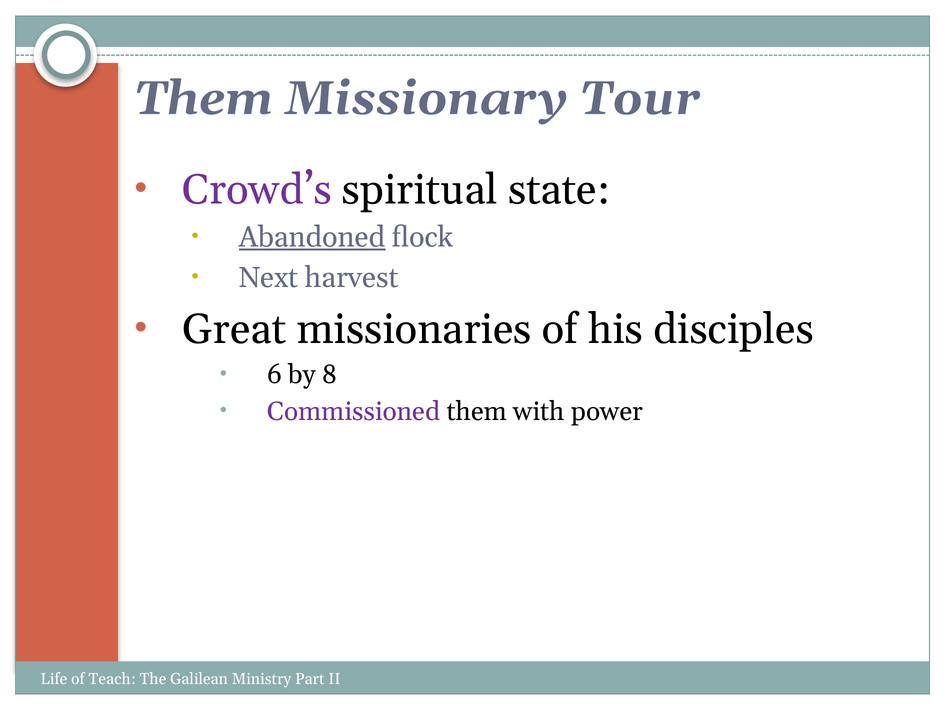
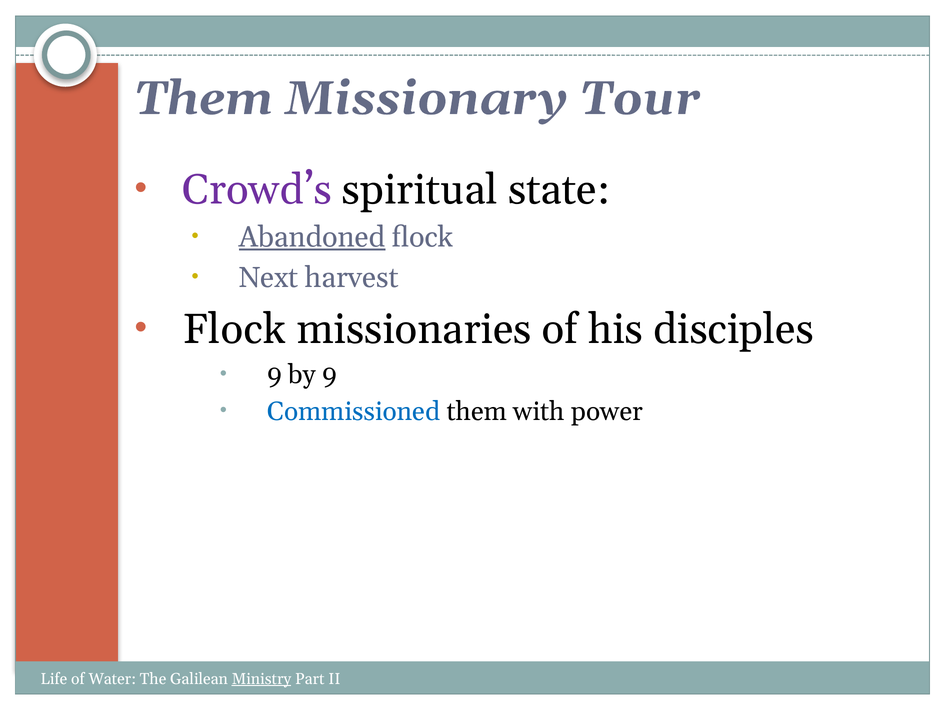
Great at (234, 329): Great -> Flock
6 at (275, 374): 6 -> 9
by 8: 8 -> 9
Commissioned colour: purple -> blue
Teach: Teach -> Water
Ministry underline: none -> present
